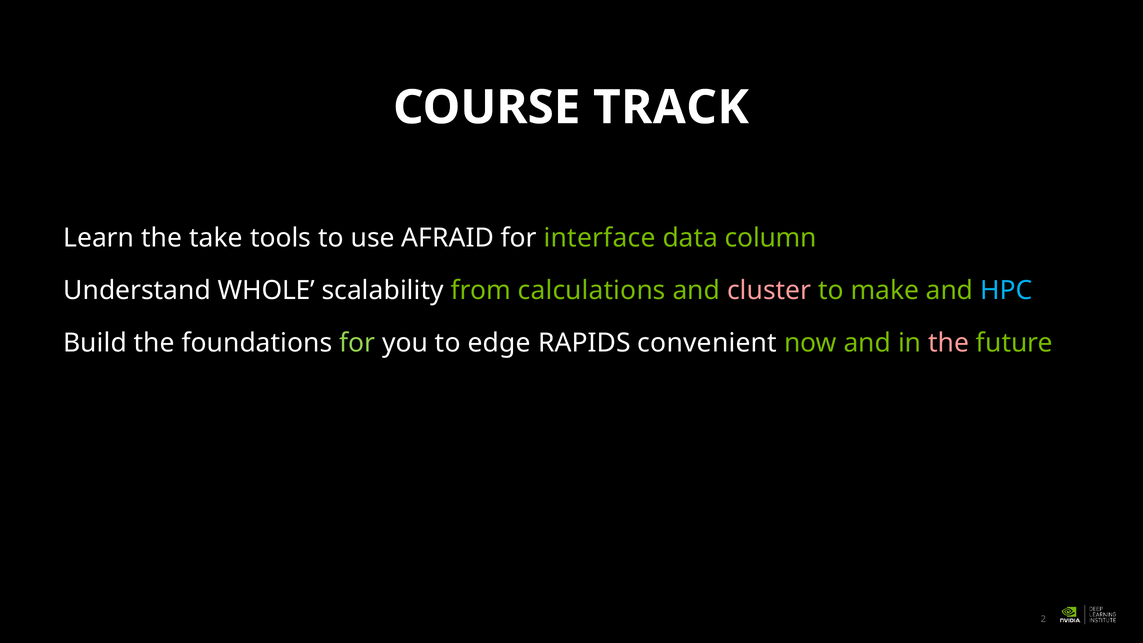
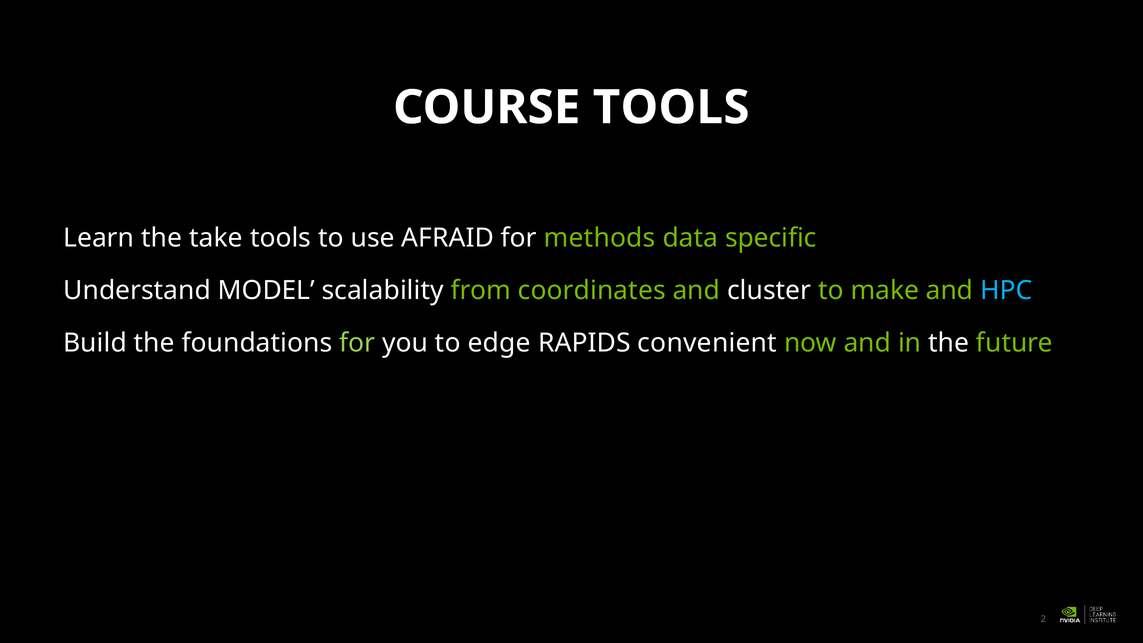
COURSE TRACK: TRACK -> TOOLS
interface: interface -> methods
column: column -> specific
WHOLE: WHOLE -> MODEL
calculations: calculations -> coordinates
cluster colour: pink -> white
the at (949, 343) colour: pink -> white
